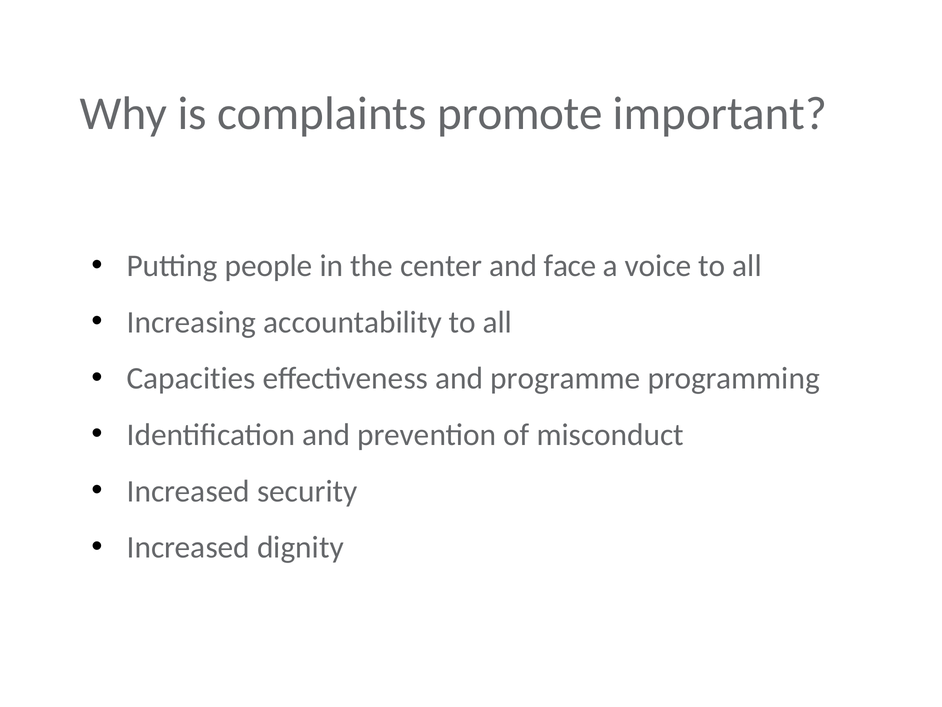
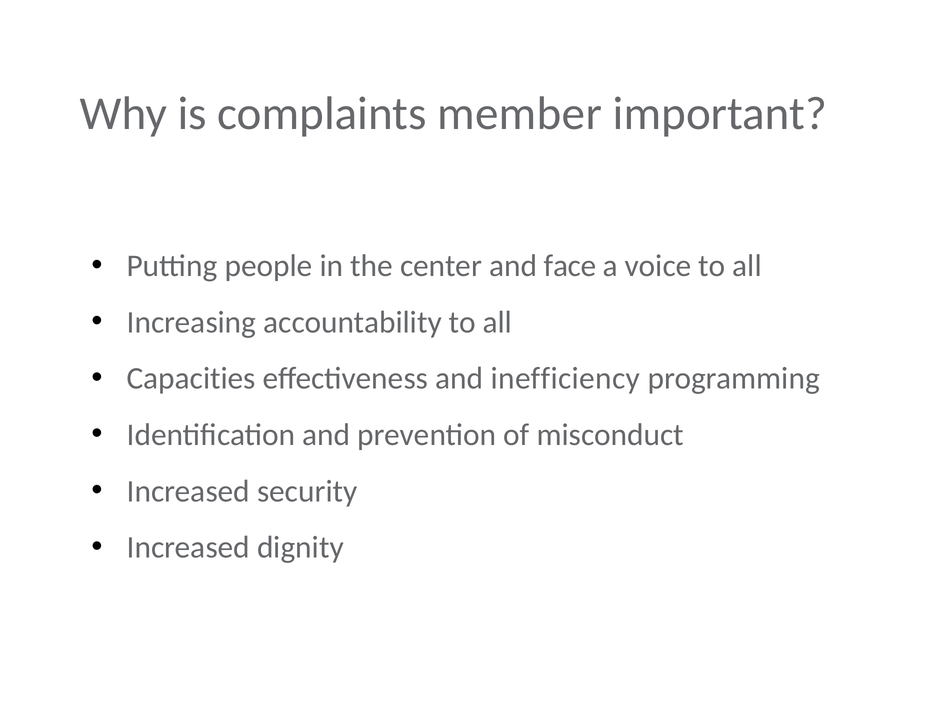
promote: promote -> member
programme: programme -> inefficiency
